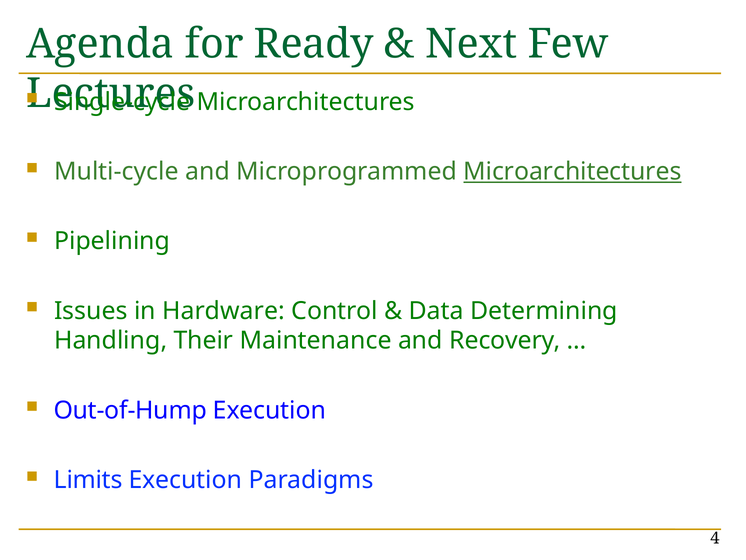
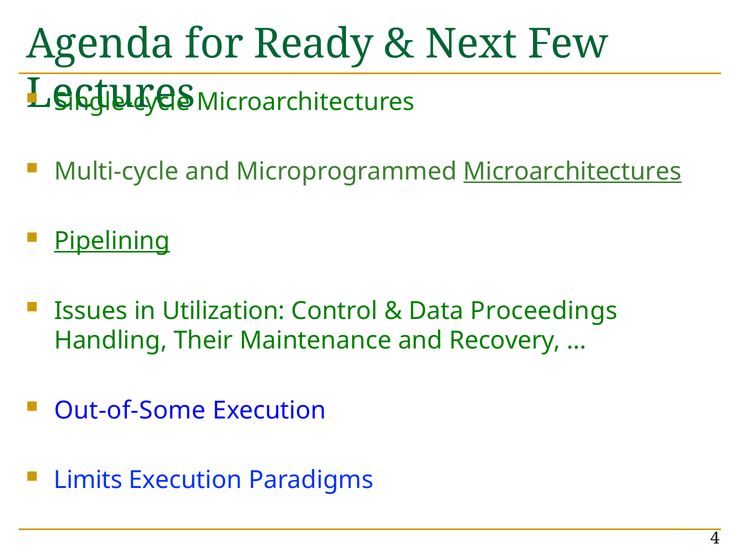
Pipelining underline: none -> present
Hardware: Hardware -> Utilization
Determining: Determining -> Proceedings
Out-of-Hump: Out-of-Hump -> Out-of-Some
